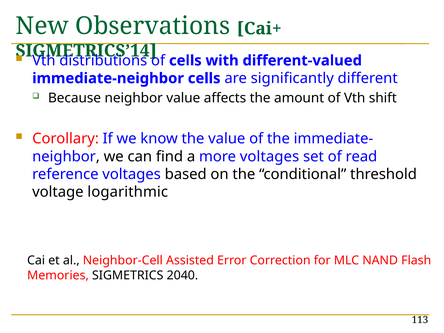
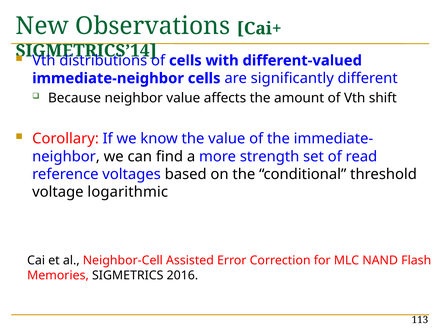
more voltages: voltages -> strength
2040: 2040 -> 2016
